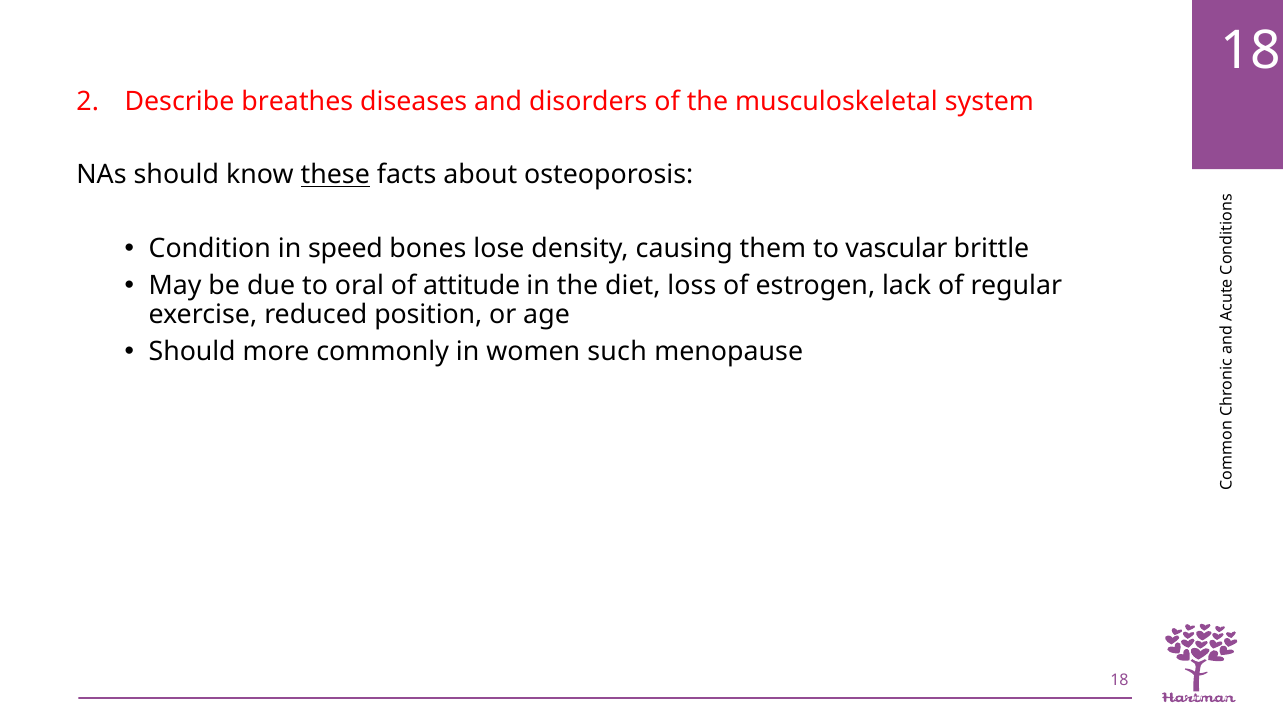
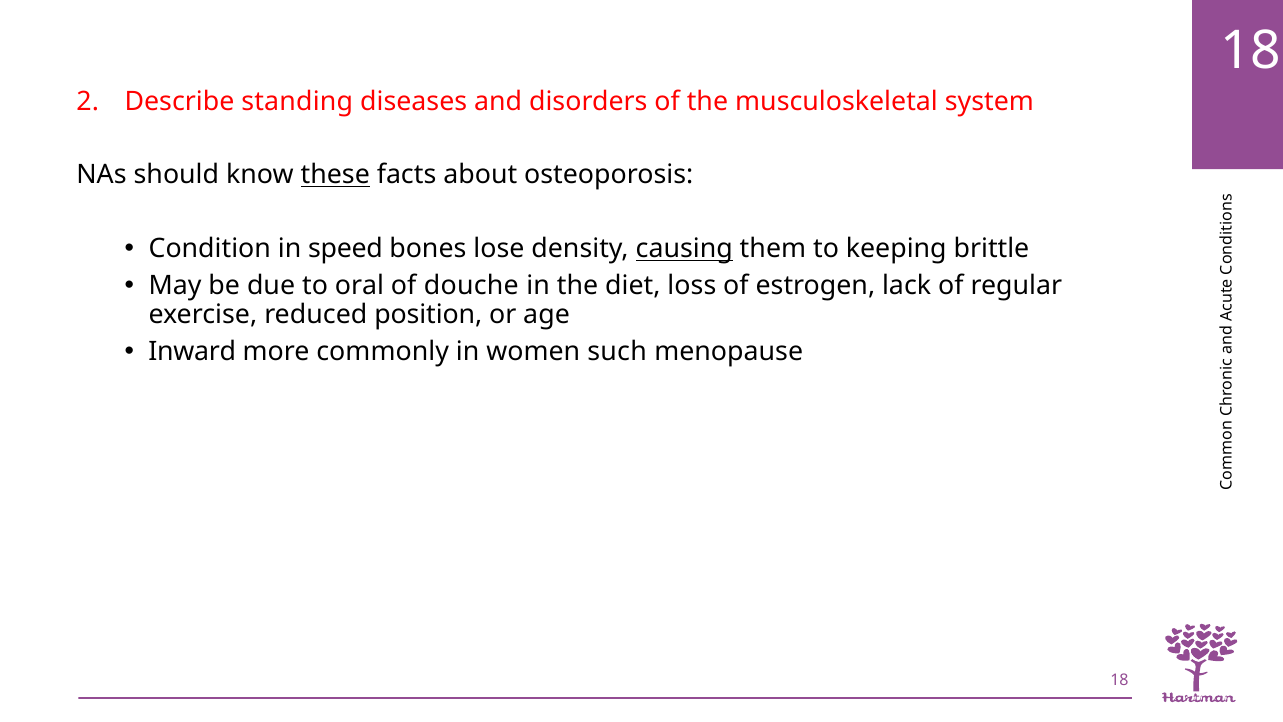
breathes: breathes -> standing
causing underline: none -> present
vascular: vascular -> keeping
attitude: attitude -> douche
Should at (192, 351): Should -> Inward
